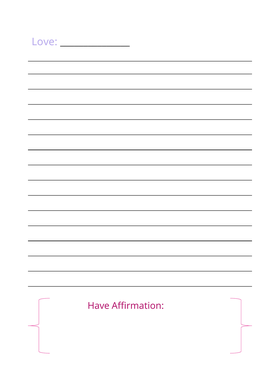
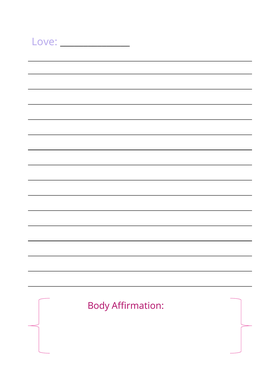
Have: Have -> Body
